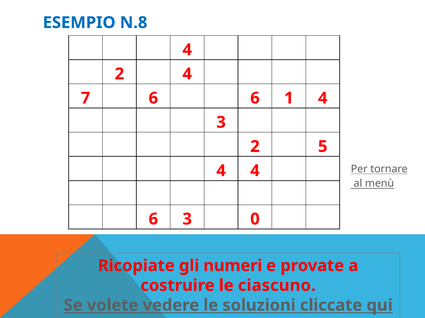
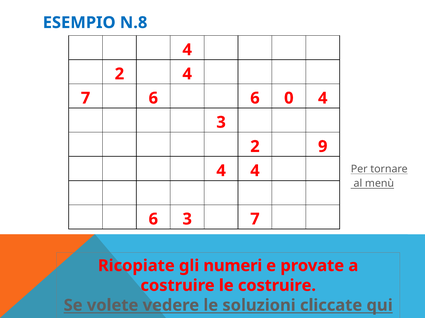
1: 1 -> 0
5: 5 -> 9
3 0: 0 -> 7
le ciascuno: ciascuno -> costruire
